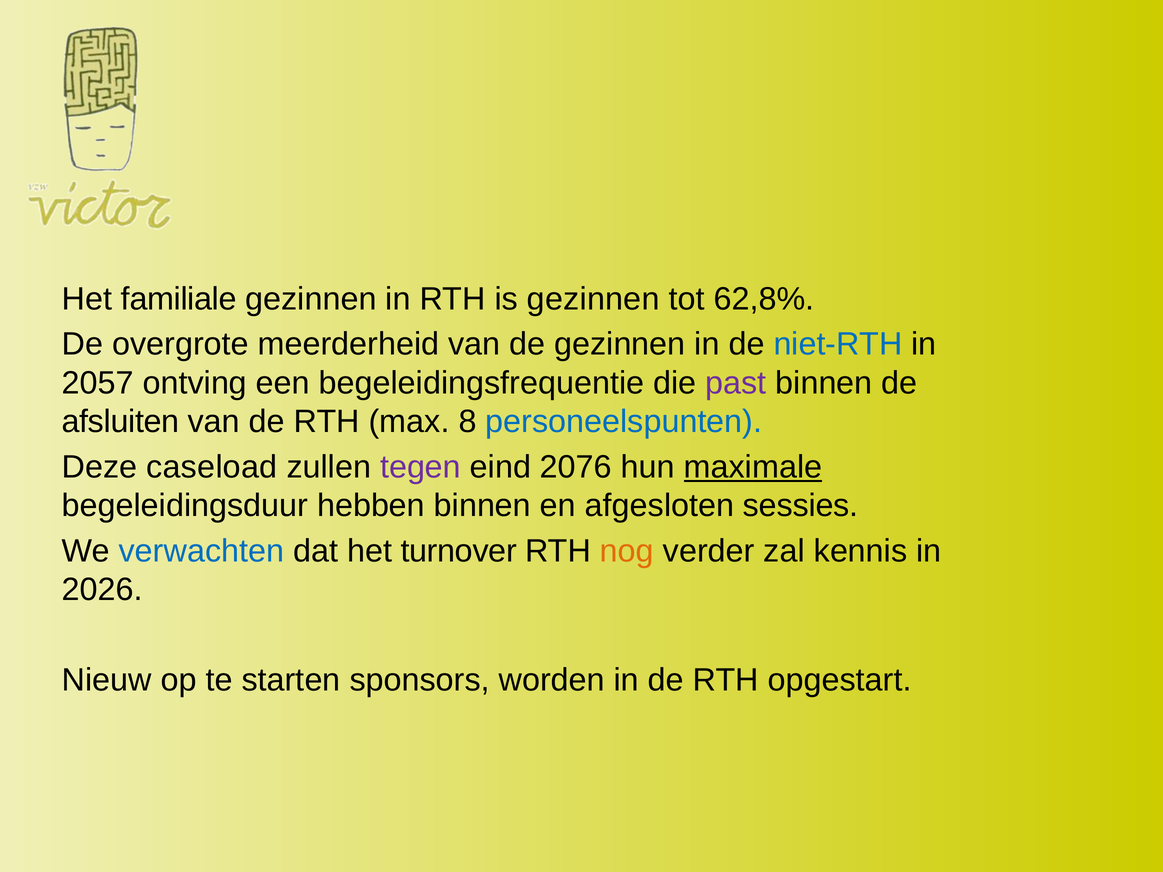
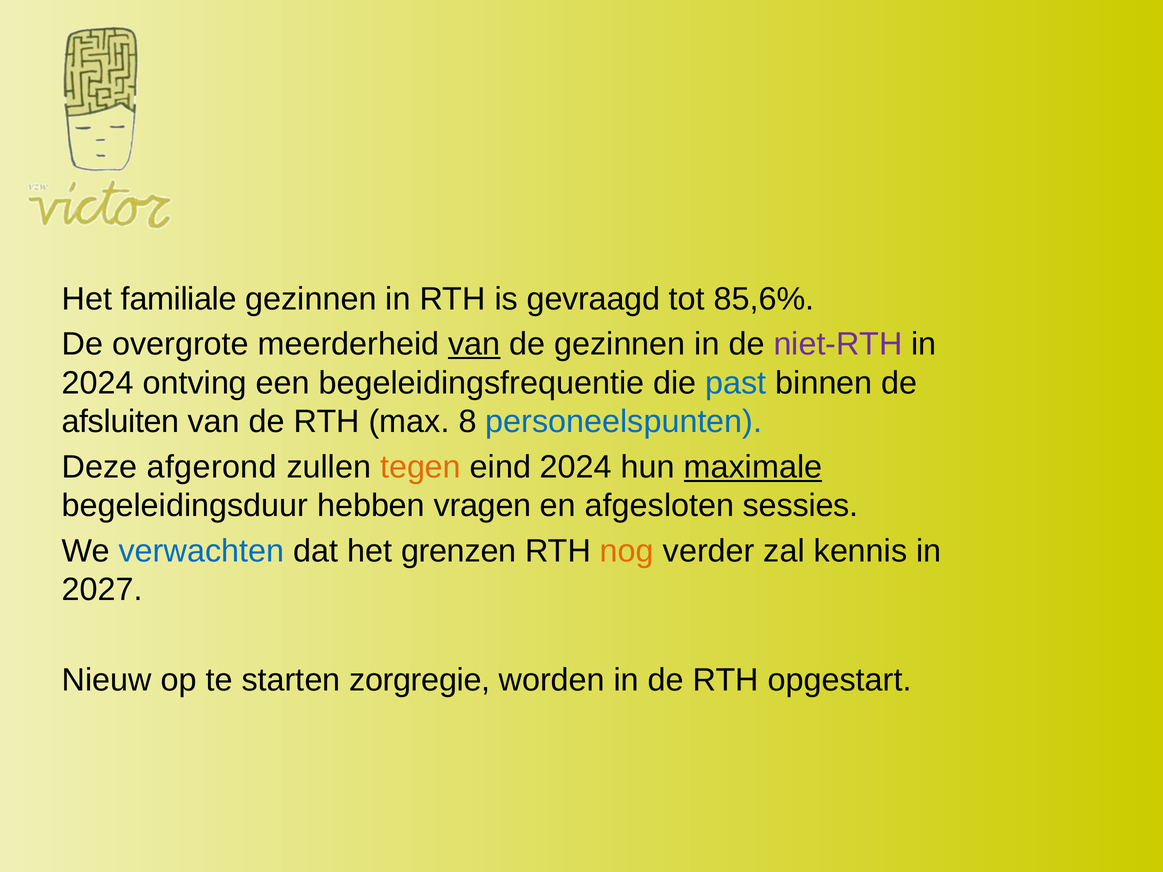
is gezinnen: gezinnen -> gevraagd
62,8%: 62,8% -> 85,6%
van at (474, 344) underline: none -> present
niet-RTH colour: blue -> purple
2057 at (98, 383): 2057 -> 2024
past colour: purple -> blue
caseload: caseload -> afgerond
tegen colour: purple -> orange
eind 2076: 2076 -> 2024
hebben binnen: binnen -> vragen
turnover: turnover -> grenzen
2026: 2026 -> 2027
sponsors: sponsors -> zorgregie
